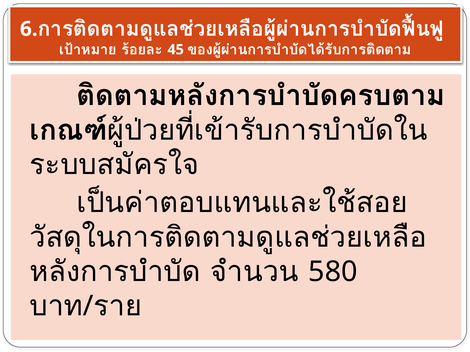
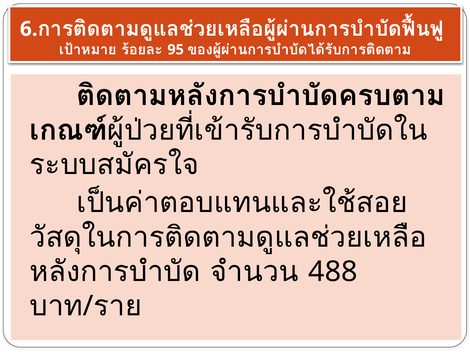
45: 45 -> 95
580: 580 -> 488
